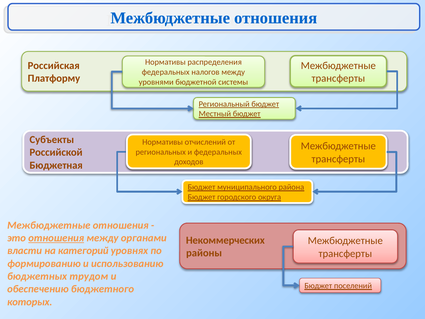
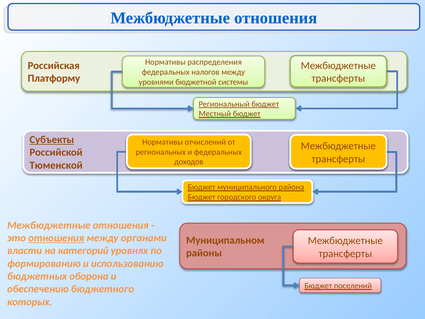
Субъекты underline: none -> present
Бюджетная: Бюджетная -> Тюменской
Некоммерческих: Некоммерческих -> Муниципальном
трудом: трудом -> оборона
